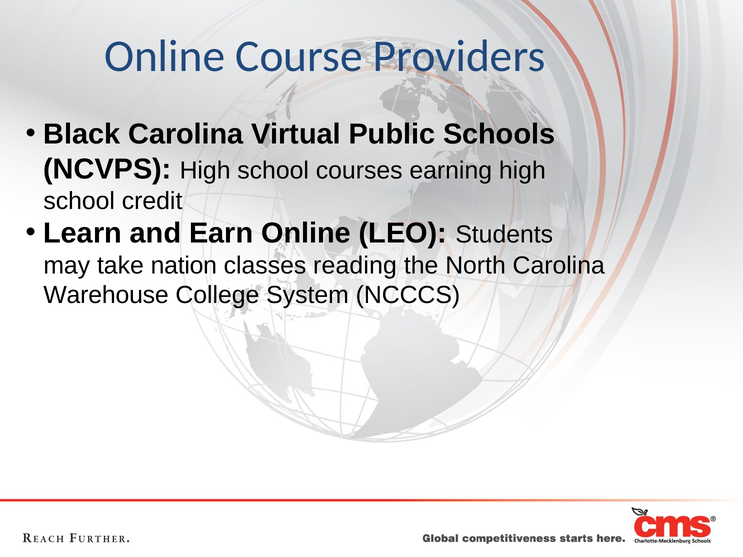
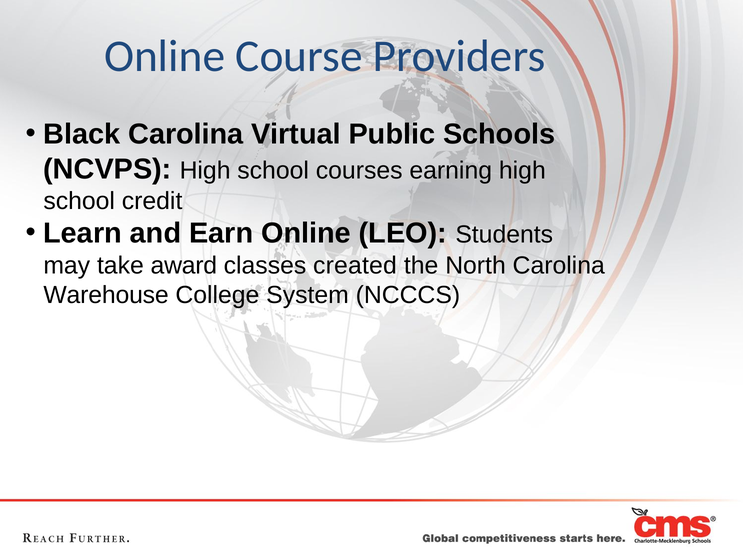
nation: nation -> award
reading: reading -> created
